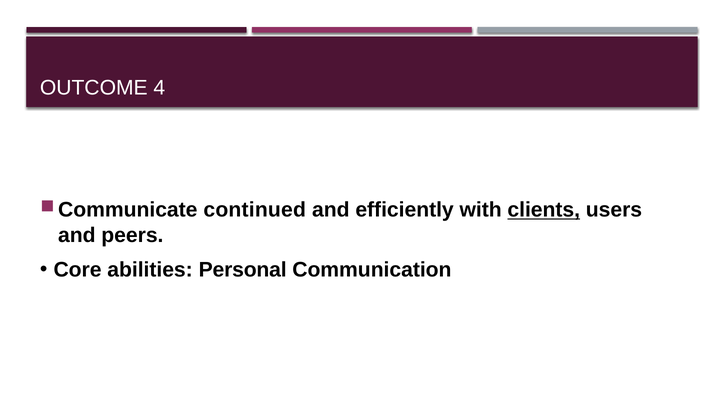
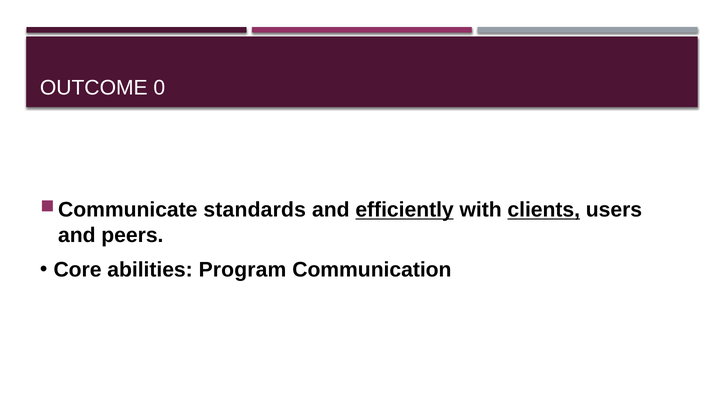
4: 4 -> 0
continued: continued -> standards
efficiently underline: none -> present
Personal: Personal -> Program
